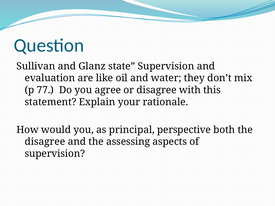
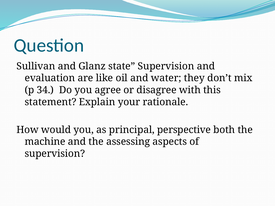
77: 77 -> 34
disagree at (45, 142): disagree -> machine
